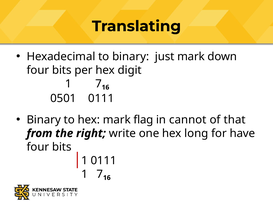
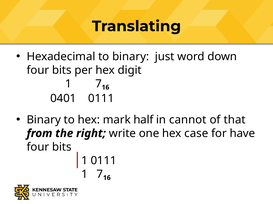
just mark: mark -> word
0501: 0501 -> 0401
flag: flag -> half
long: long -> case
